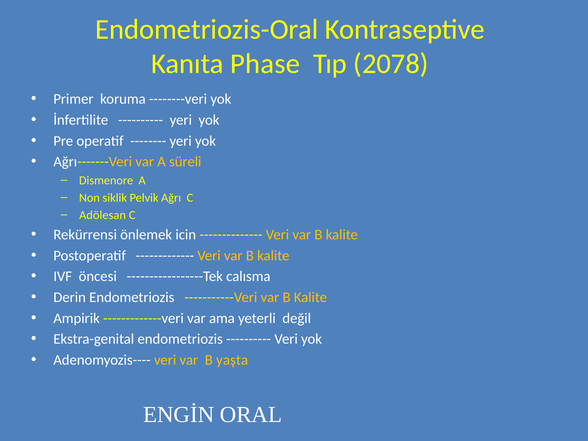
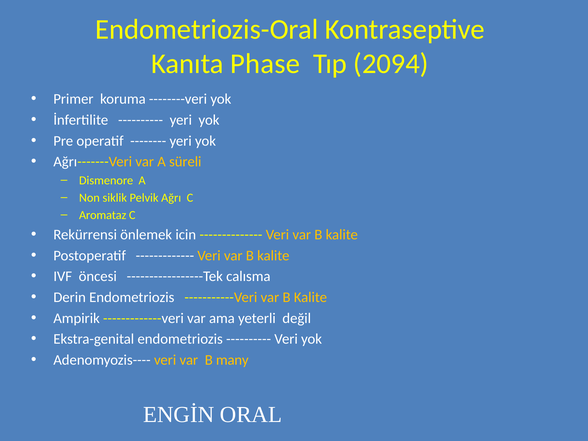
2078: 2078 -> 2094
Adölesan: Adölesan -> Aromataz
yaşta: yaşta -> many
